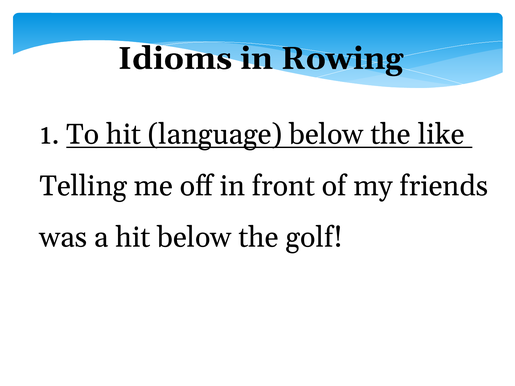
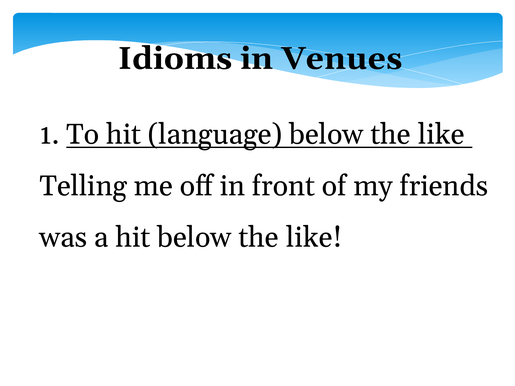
Rowing: Rowing -> Venues
hit below the golf: golf -> like
